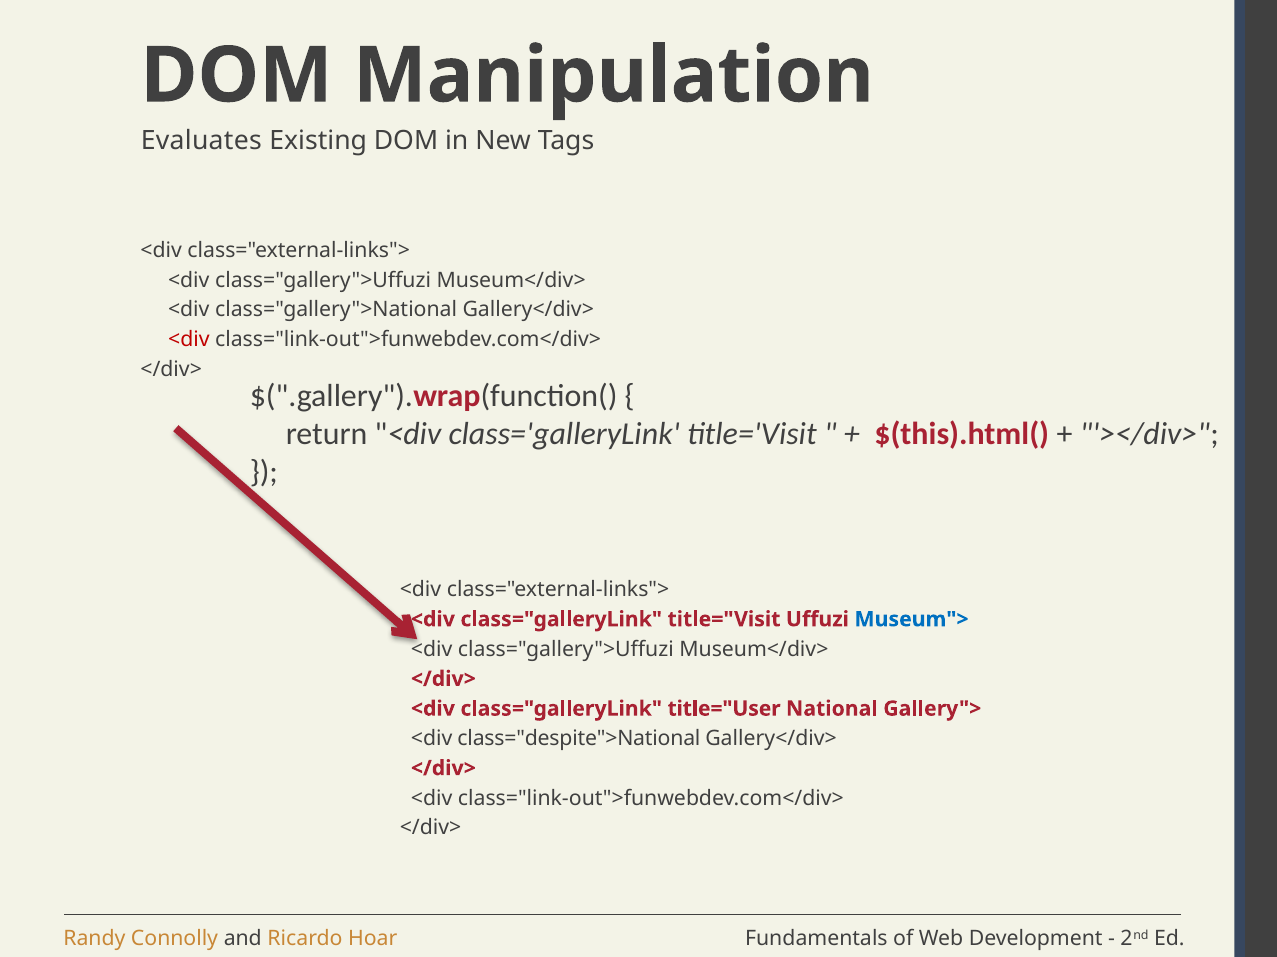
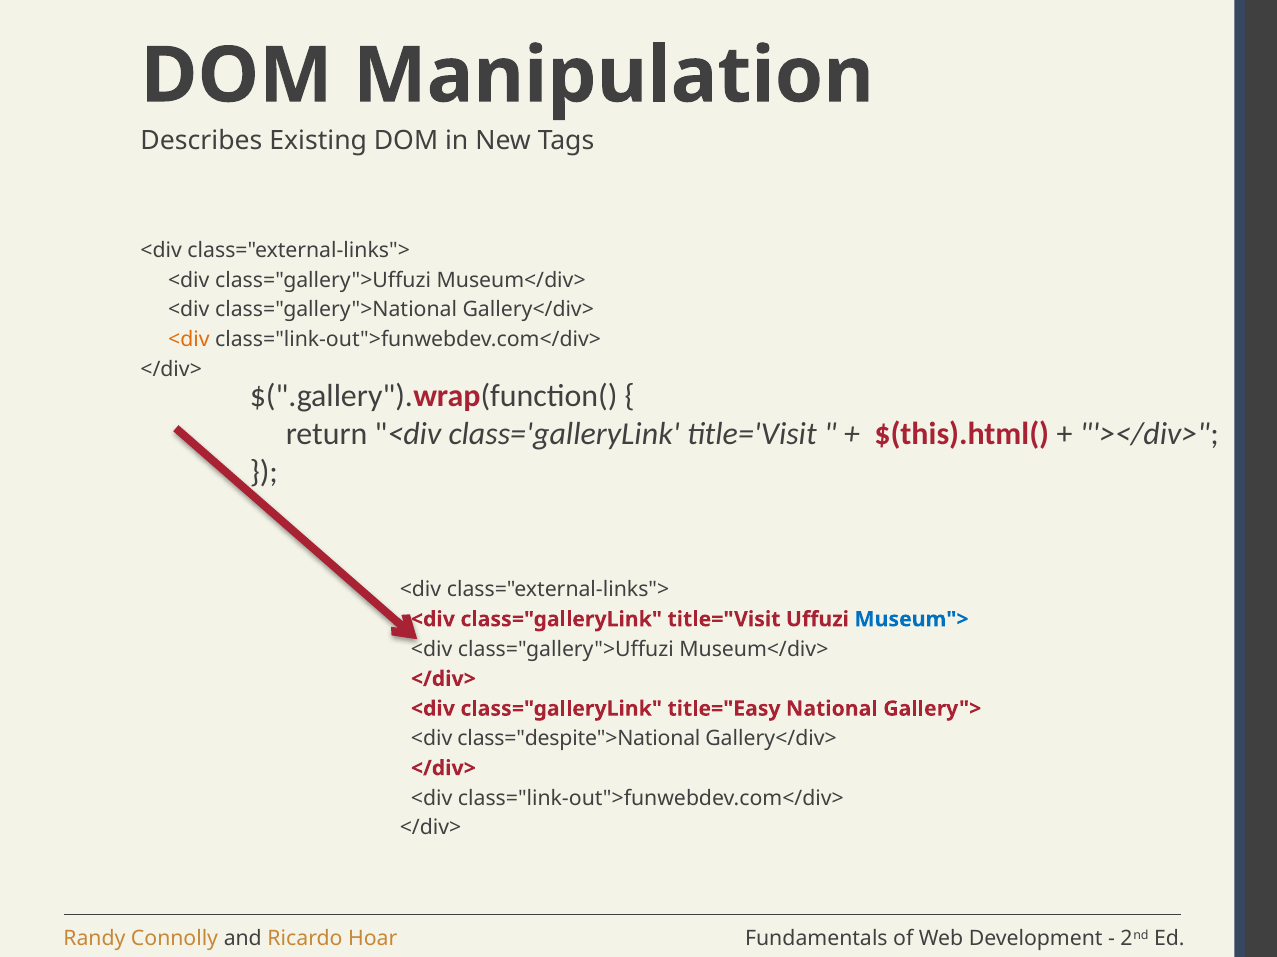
Evaluates: Evaluates -> Describes
<div at (189, 340) colour: red -> orange
title="User: title="User -> title="Easy
